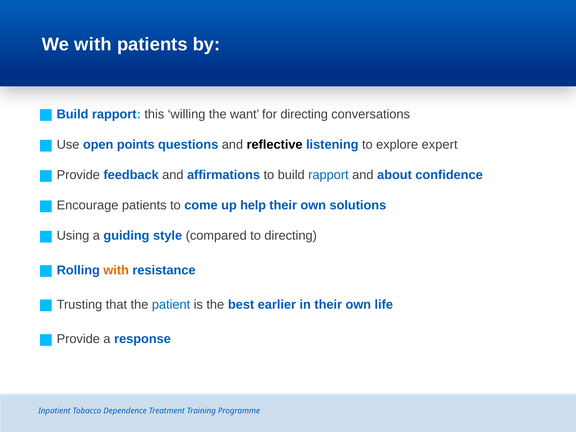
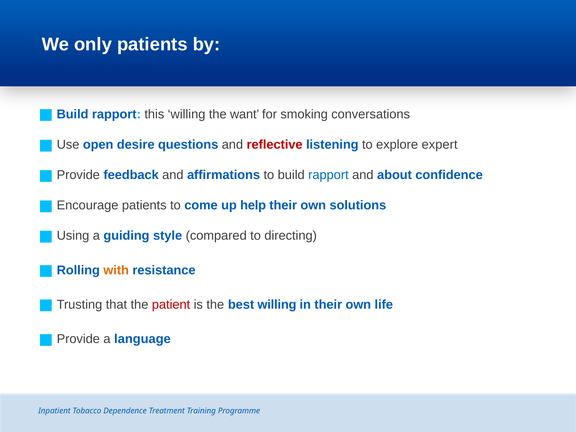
We with: with -> only
for directing: directing -> smoking
points: points -> desire
reflective colour: black -> red
patient colour: blue -> red
best earlier: earlier -> willing
response: response -> language
